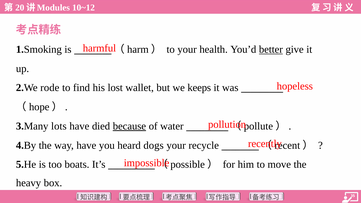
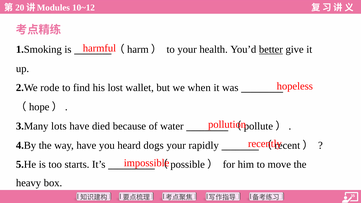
keeps: keeps -> when
because underline: present -> none
recycle: recycle -> rapidly
boats: boats -> starts
